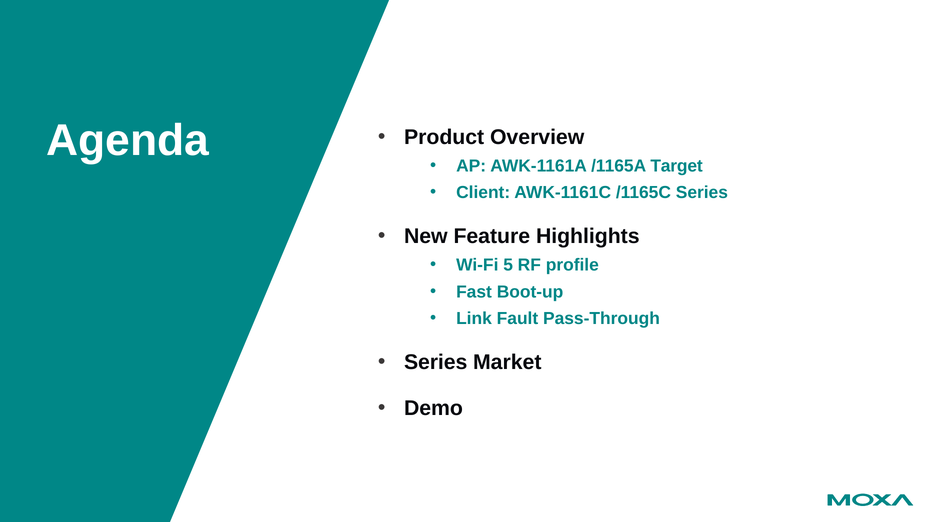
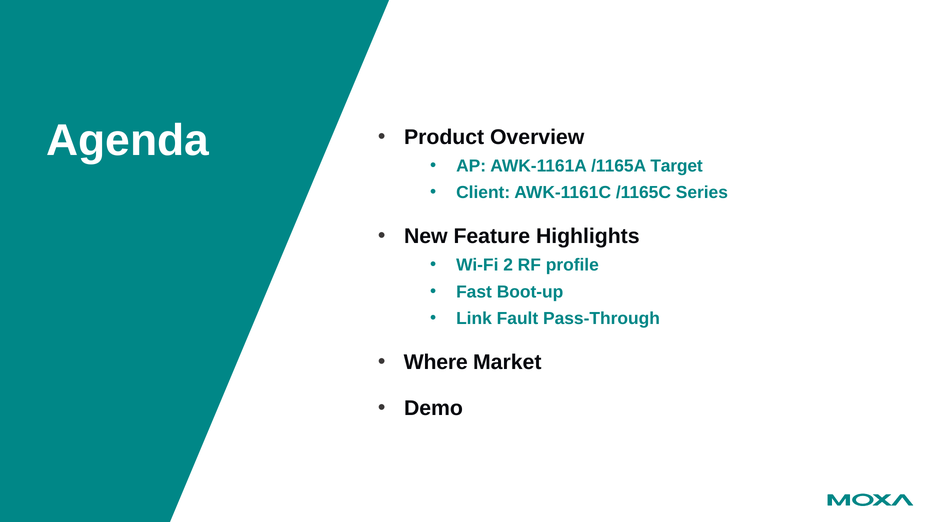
5: 5 -> 2
Series at (436, 362): Series -> Where
